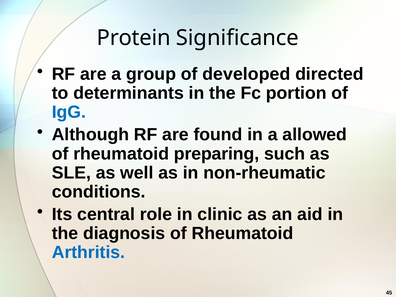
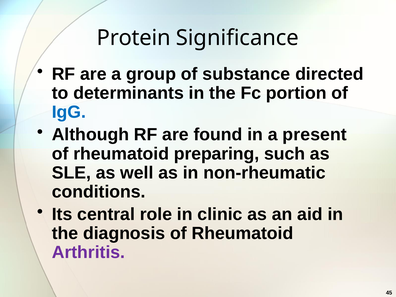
developed: developed -> substance
allowed: allowed -> present
Arthritis colour: blue -> purple
